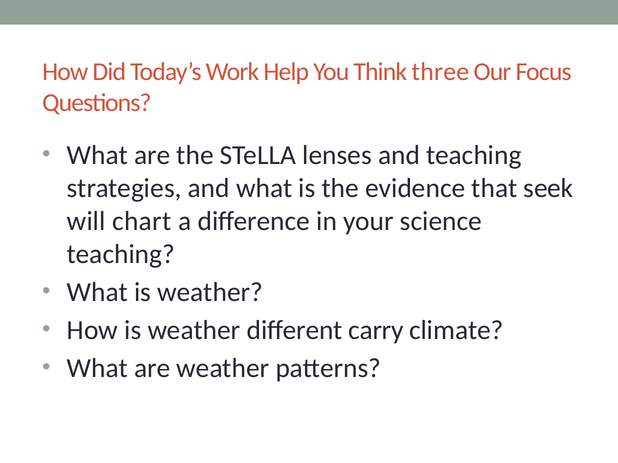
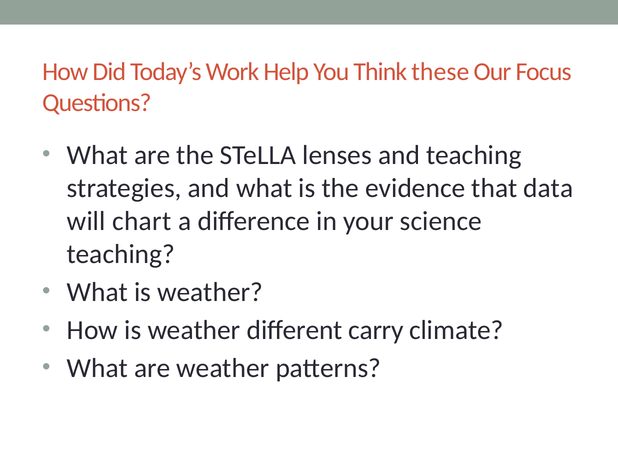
three: three -> these
seek: seek -> data
